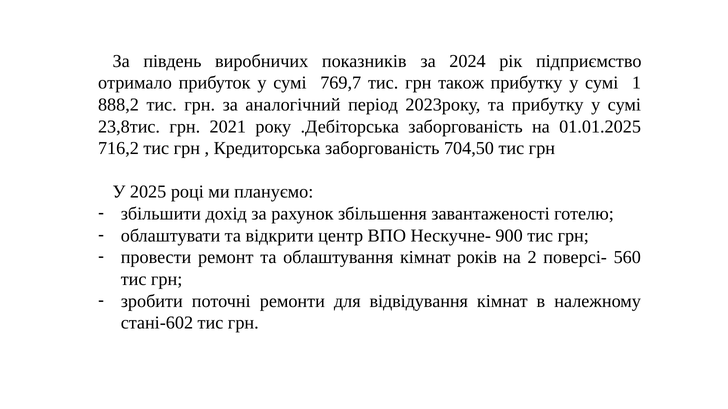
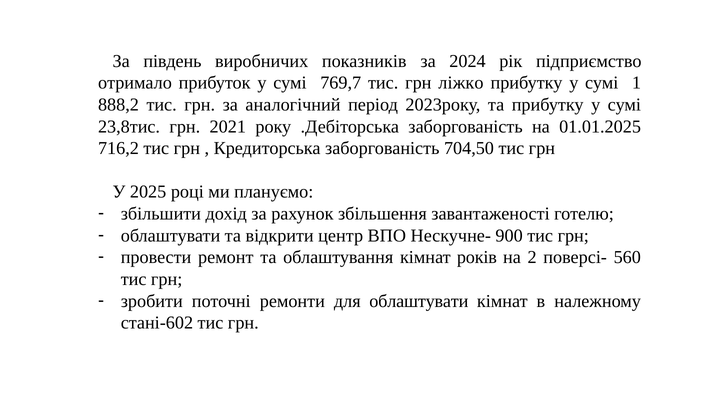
також: також -> ліжко
для відвідування: відвідування -> облаштувати
